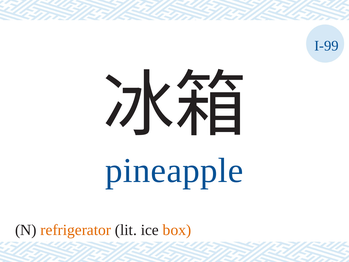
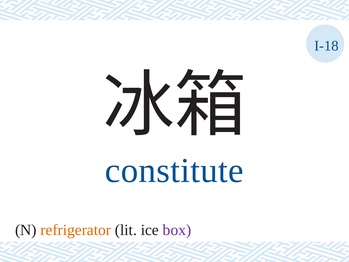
I-99: I-99 -> I-18
pineapple: pineapple -> constitute
box colour: orange -> purple
